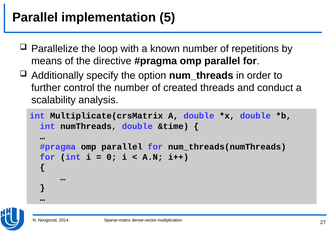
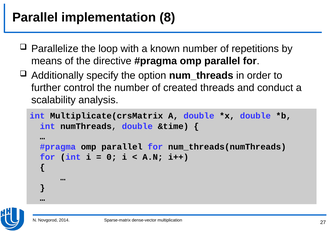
5: 5 -> 8
